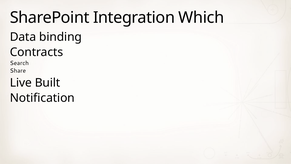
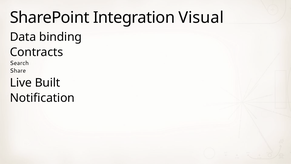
Which: Which -> Visual
